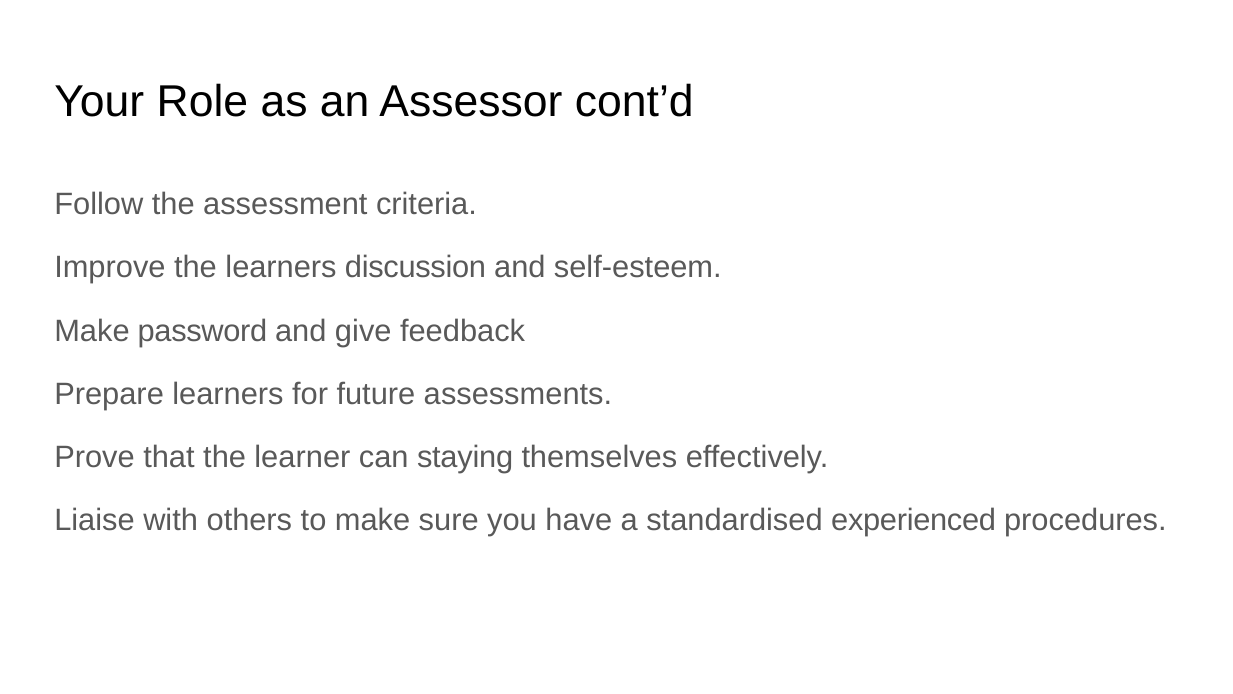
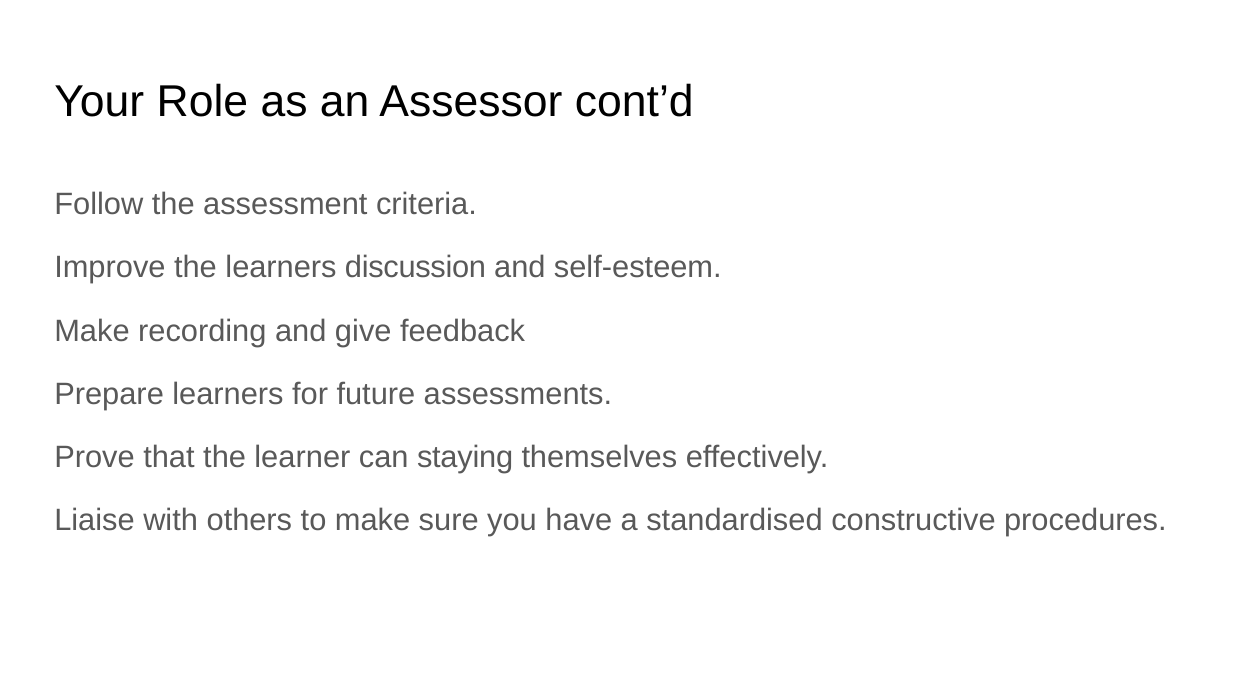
password: password -> recording
experienced: experienced -> constructive
